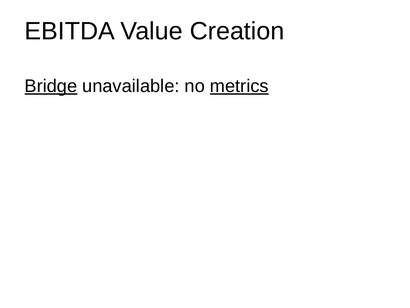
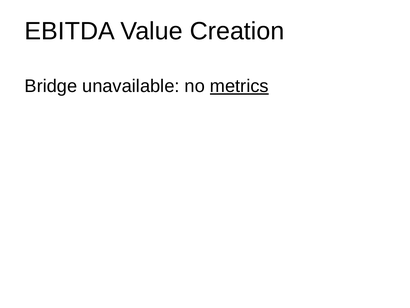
Bridge underline: present -> none
